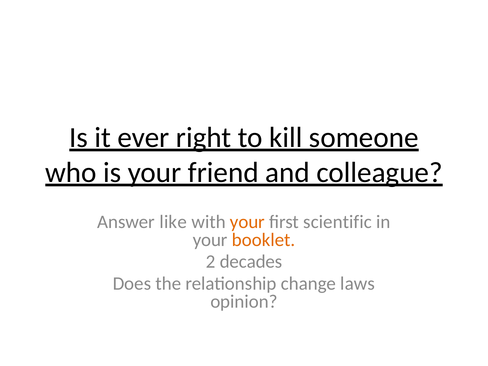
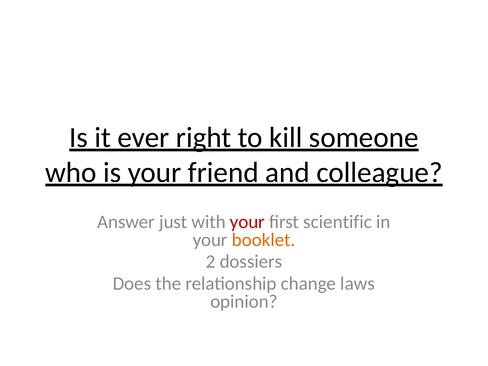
like: like -> just
your at (247, 222) colour: orange -> red
decades: decades -> dossiers
